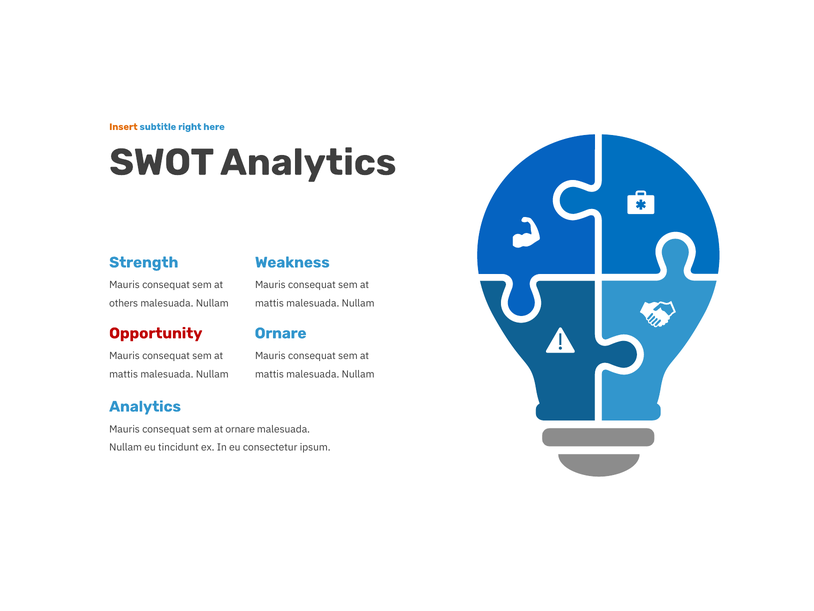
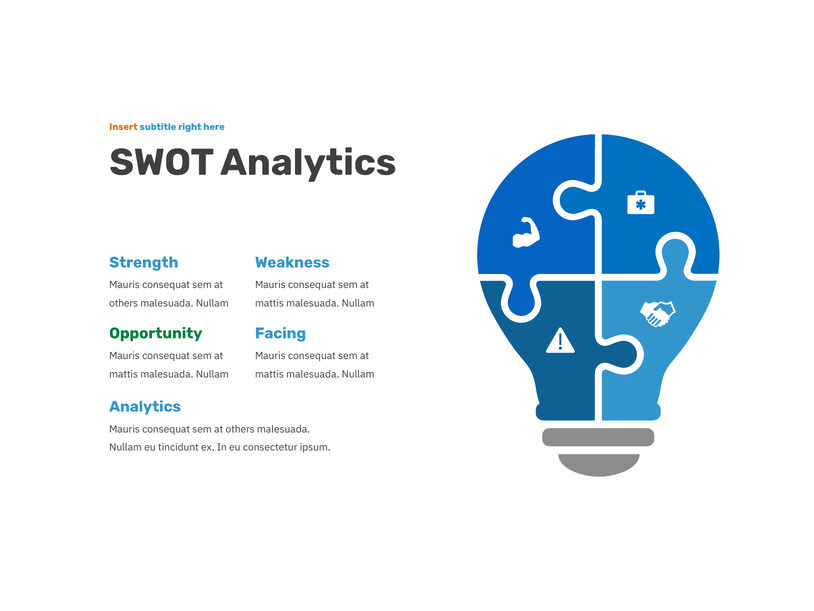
Opportunity colour: red -> green
Ornare at (281, 333): Ornare -> Facing
ornare at (240, 429): ornare -> others
